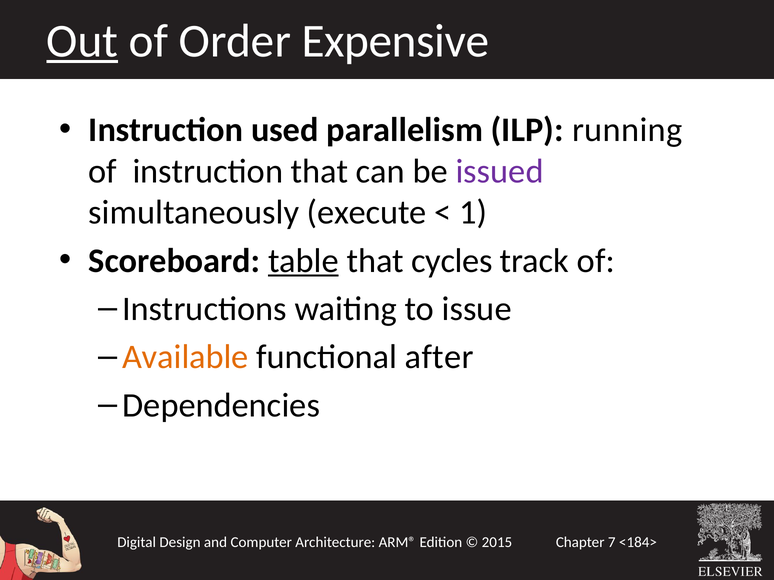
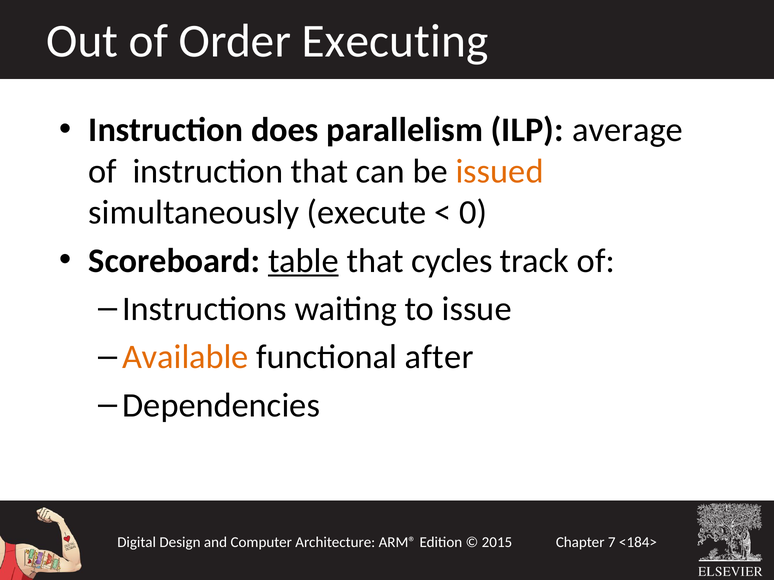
Out underline: present -> none
Expensive: Expensive -> Executing
used: used -> does
running: running -> average
issued colour: purple -> orange
1: 1 -> 0
